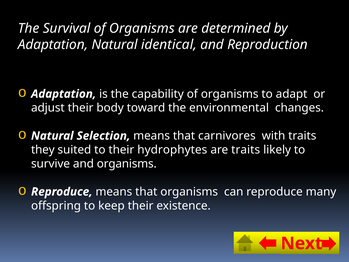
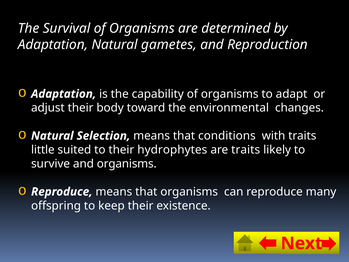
identical: identical -> gametes
carnivores: carnivores -> conditions
they: they -> little
